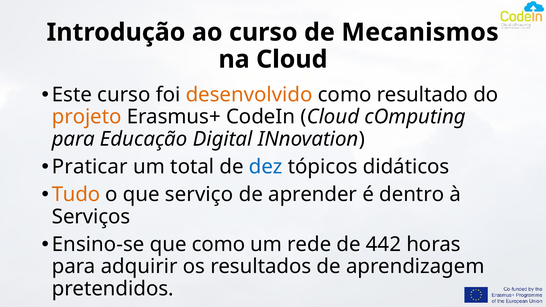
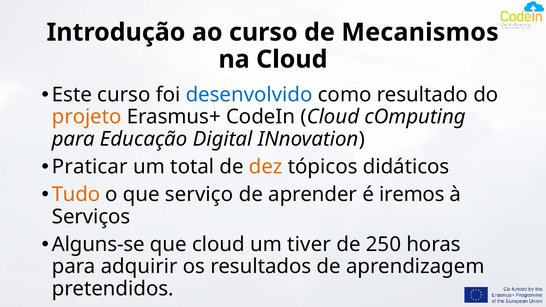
desenvolvido colour: orange -> blue
dez colour: blue -> orange
dentro: dentro -> iremos
Ensino-se: Ensino-se -> Alguns-se
que como: como -> cloud
rede: rede -> tiver
442: 442 -> 250
